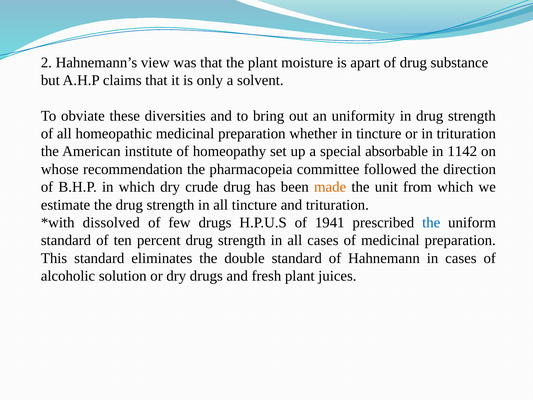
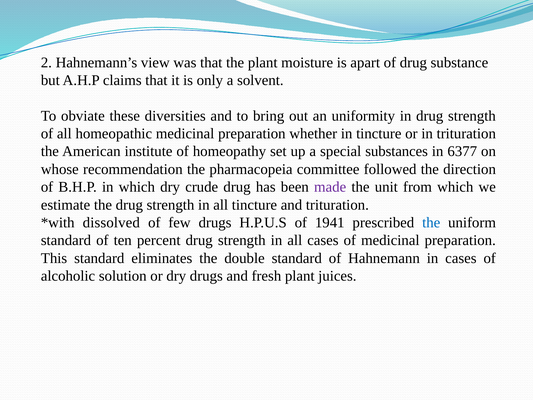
absorbable: absorbable -> substances
1142: 1142 -> 6377
made colour: orange -> purple
